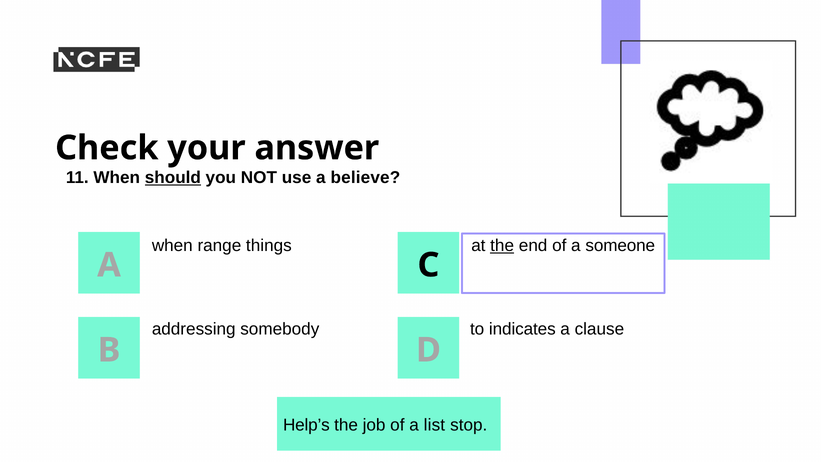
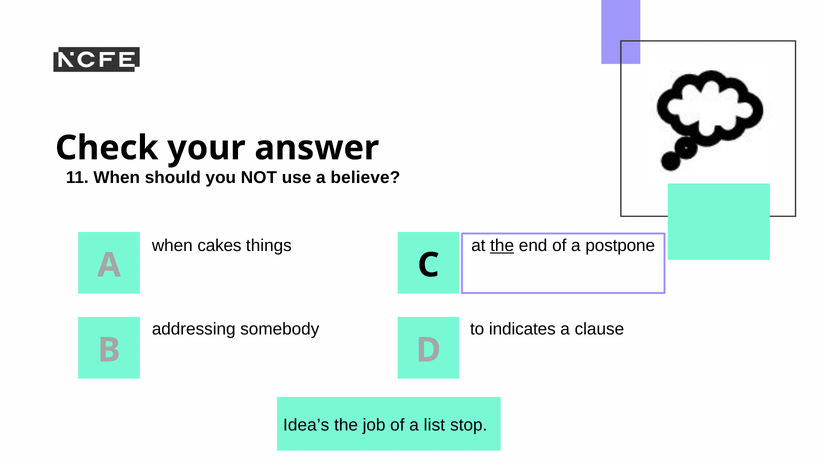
should underline: present -> none
range: range -> cakes
someone: someone -> postpone
Help’s: Help’s -> Idea’s
